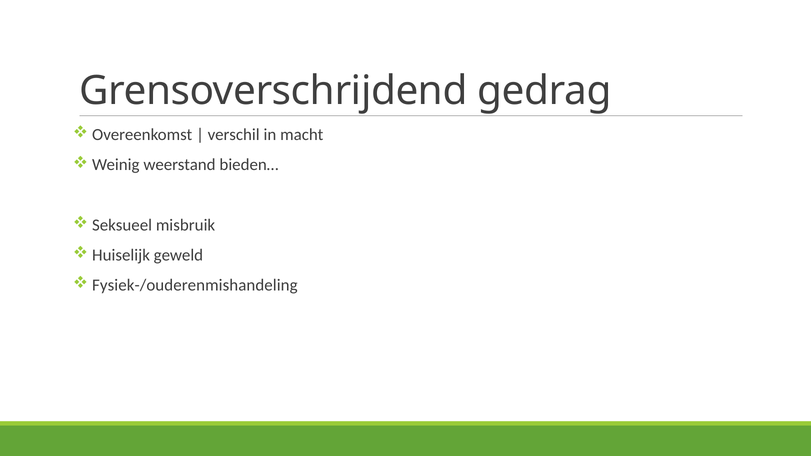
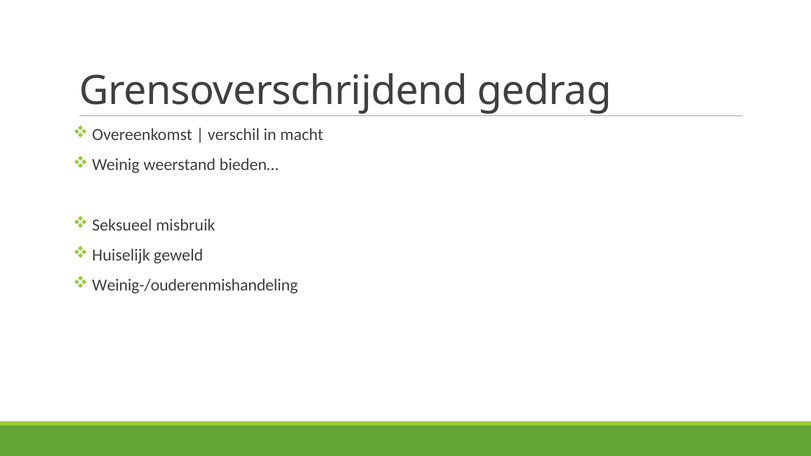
Fysiek-/ouderenmishandeling: Fysiek-/ouderenmishandeling -> Weinig-/ouderenmishandeling
